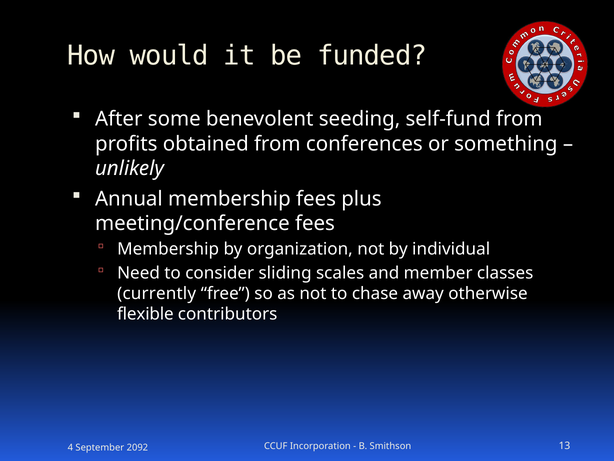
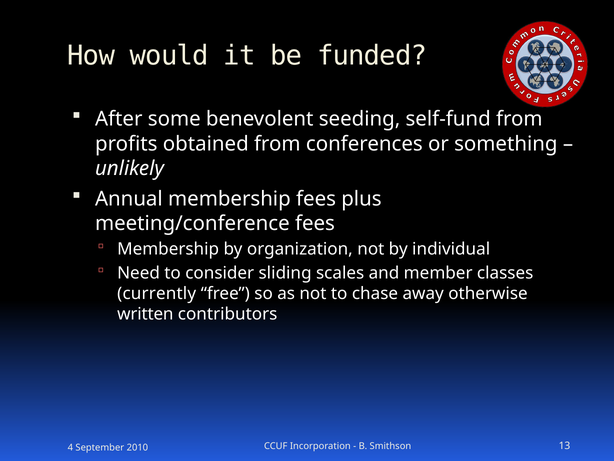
flexible: flexible -> written
2092: 2092 -> 2010
